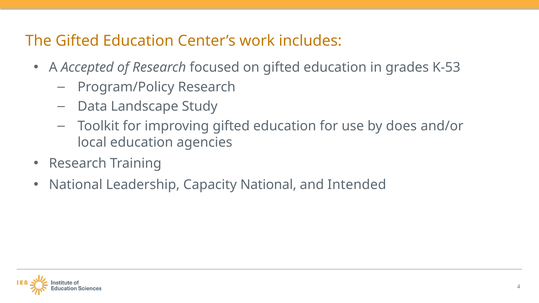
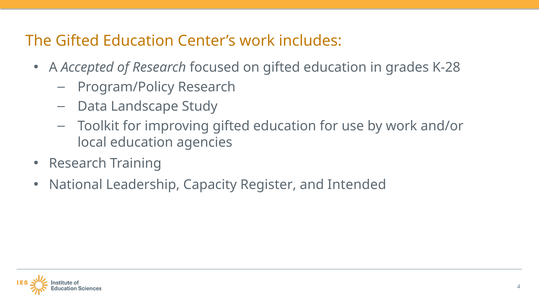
K-53: K-53 -> K-28
by does: does -> work
Capacity National: National -> Register
